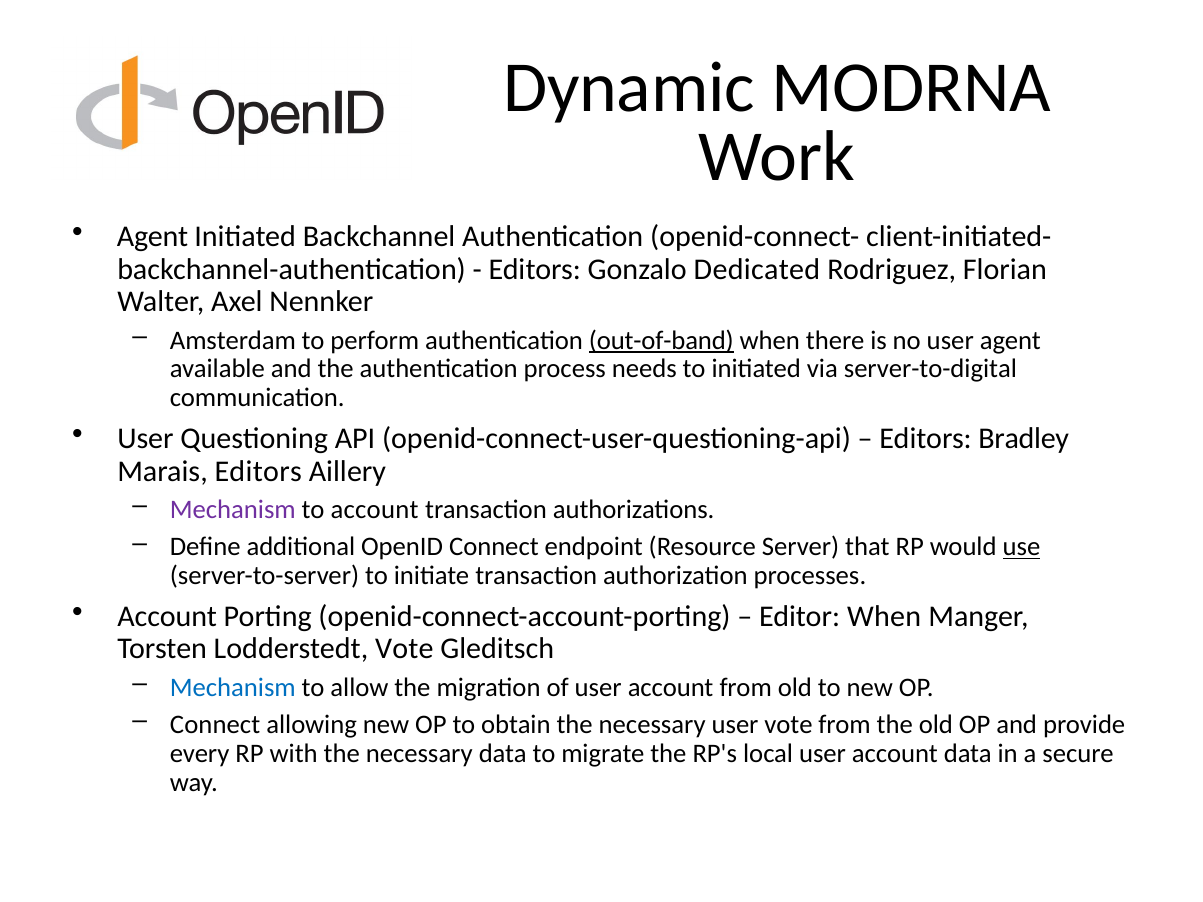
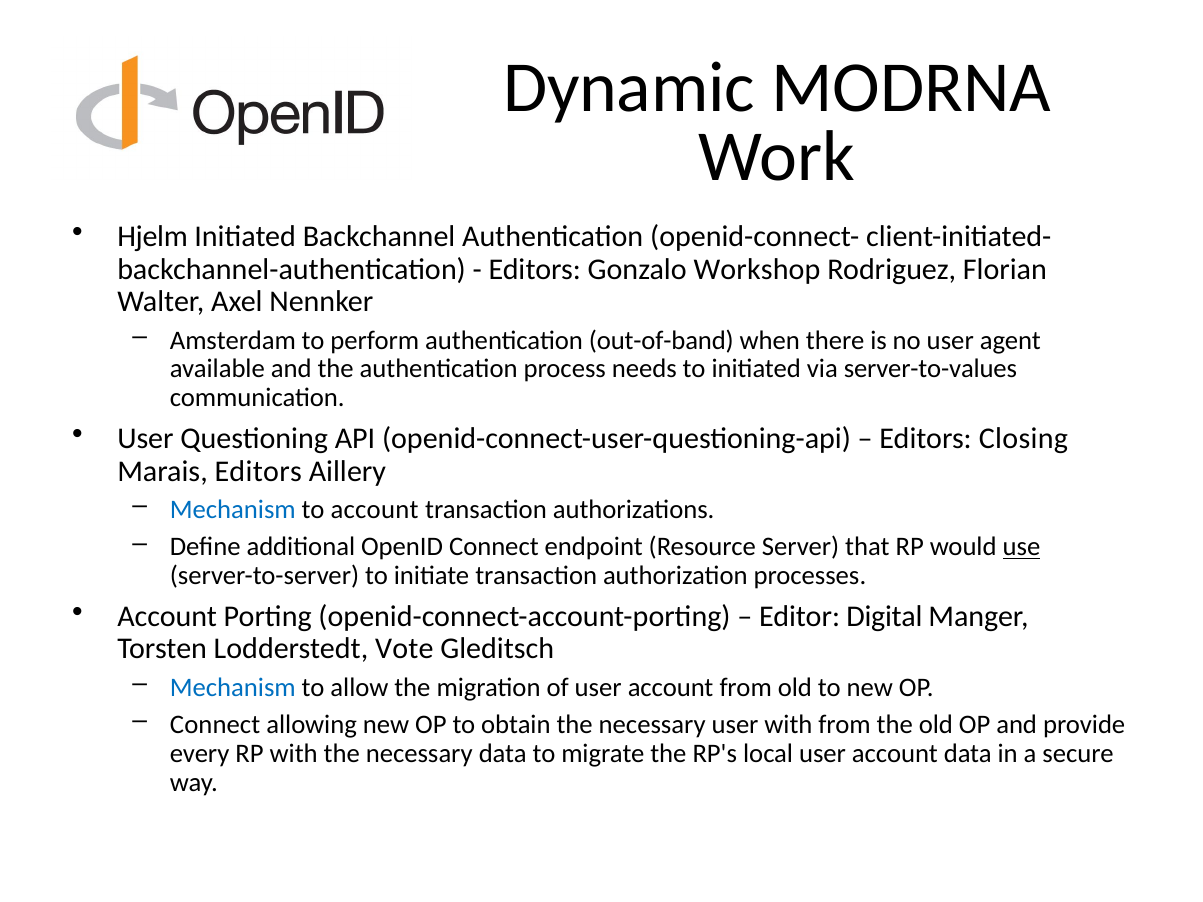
Agent at (153, 237): Agent -> Hjelm
Dedicated: Dedicated -> Workshop
out-of-band underline: present -> none
server-to-digital: server-to-digital -> server-to-values
Bradley: Bradley -> Closing
Mechanism at (233, 510) colour: purple -> blue
Editor When: When -> Digital
user vote: vote -> with
